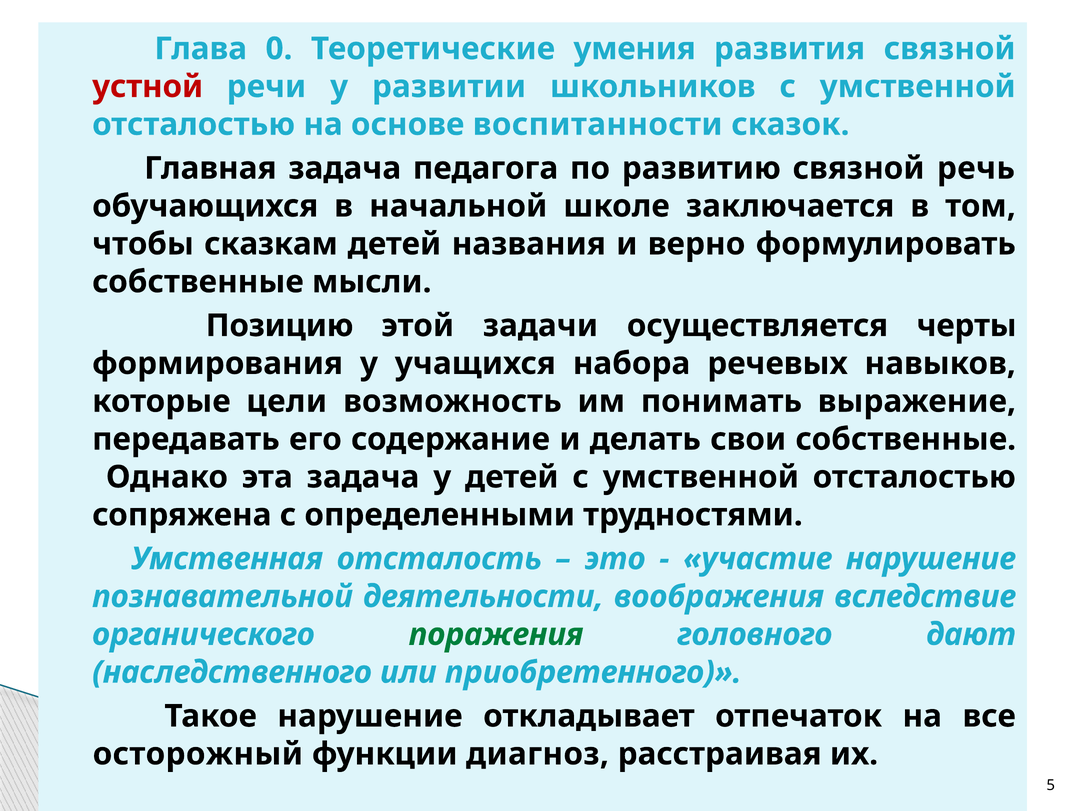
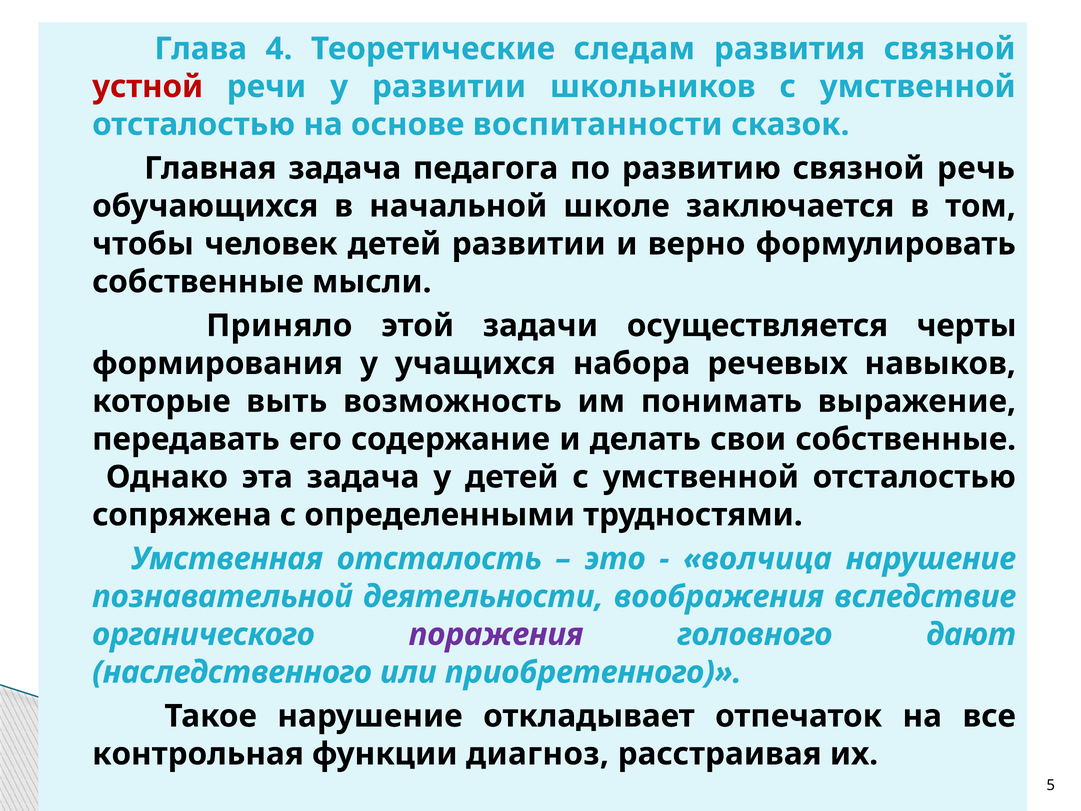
0: 0 -> 4
умения: умения -> следам
сказкам: сказкам -> человек
детей названия: названия -> развитии
Позицию: Позицию -> Приняло
цели: цели -> выть
участие: участие -> волчица
поражения colour: green -> purple
осторожный: осторожный -> контрольная
